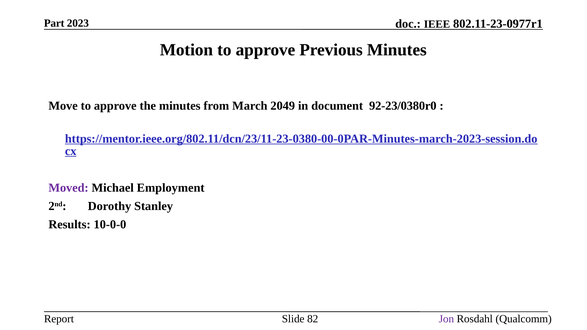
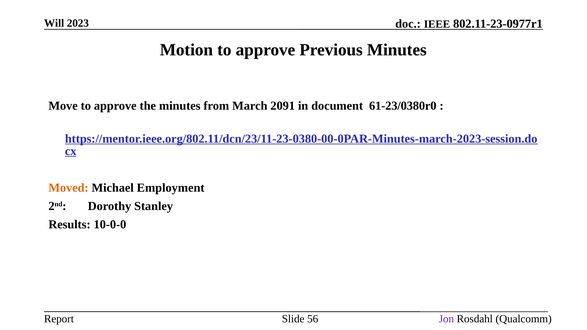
Part: Part -> Will
2049: 2049 -> 2091
92-23/0380r0: 92-23/0380r0 -> 61-23/0380r0
Moved colour: purple -> orange
82: 82 -> 56
